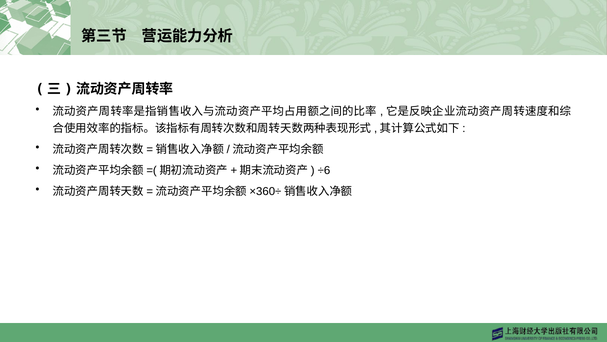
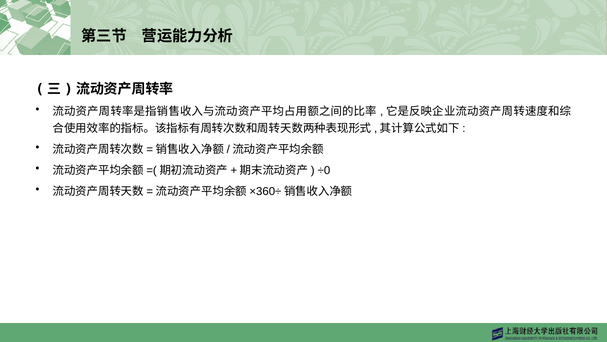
÷6: ÷6 -> ÷0
